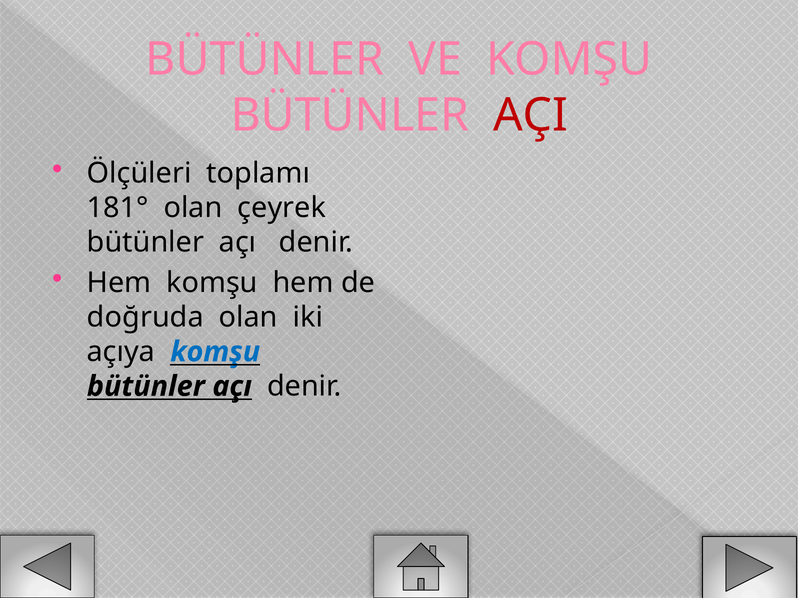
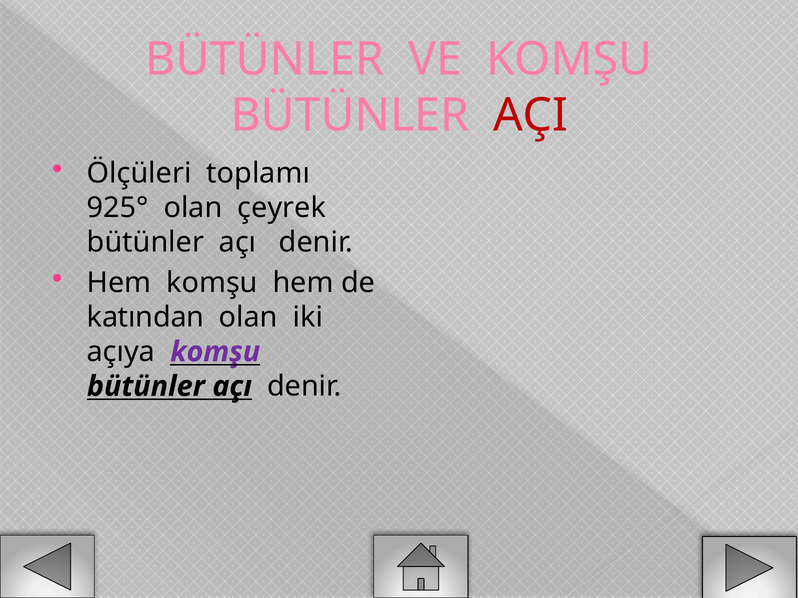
181°: 181° -> 925°
doğruda: doğruda -> katından
komşu at (215, 352) colour: blue -> purple
